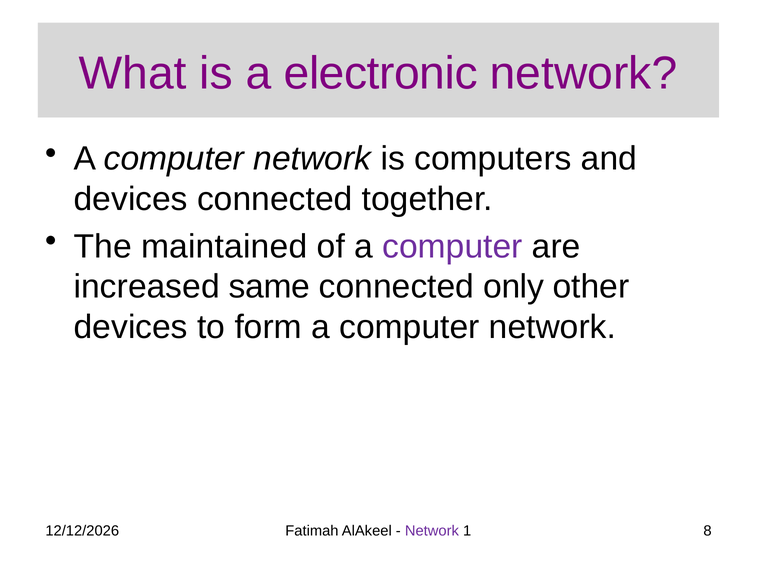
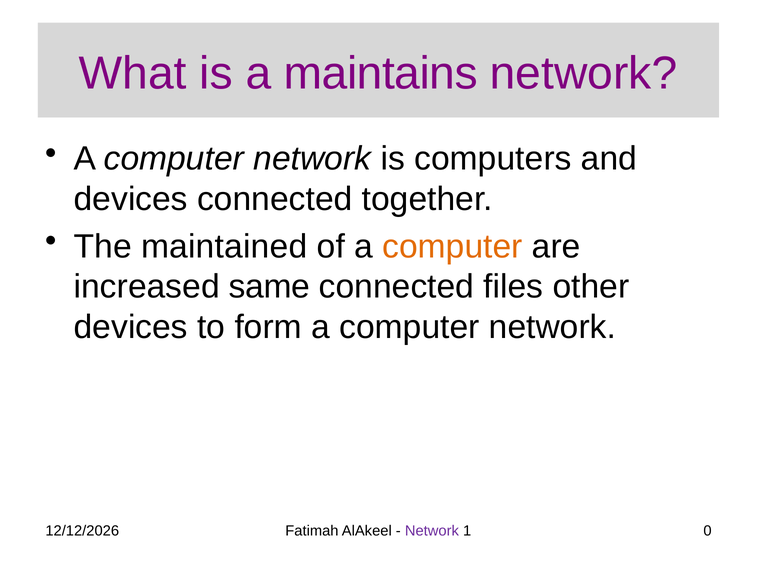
electronic: electronic -> maintains
computer at (452, 246) colour: purple -> orange
only: only -> files
8: 8 -> 0
